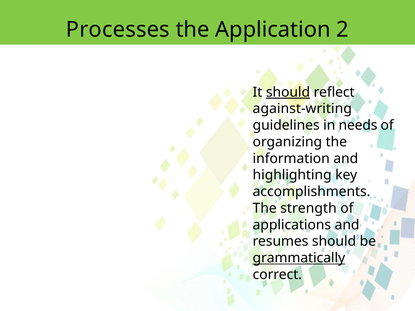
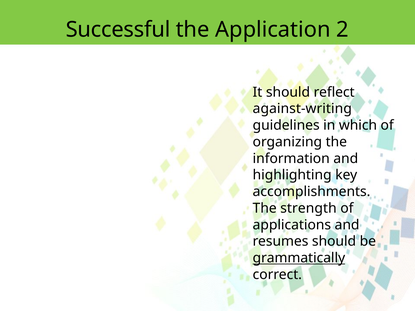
Processes: Processes -> Successful
should at (288, 92) underline: present -> none
needs: needs -> which
